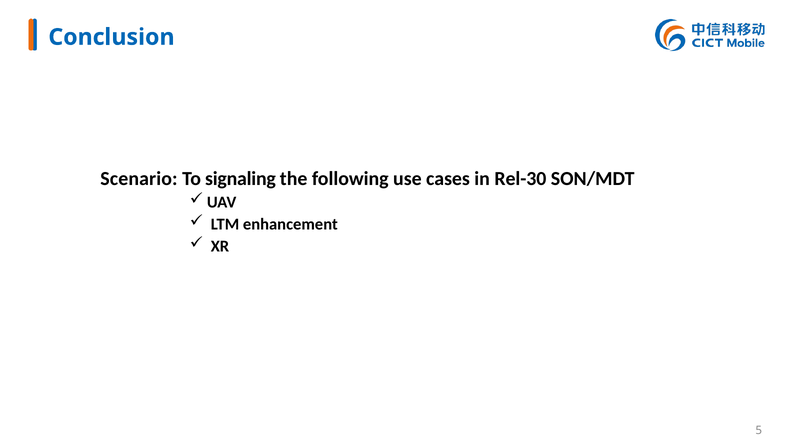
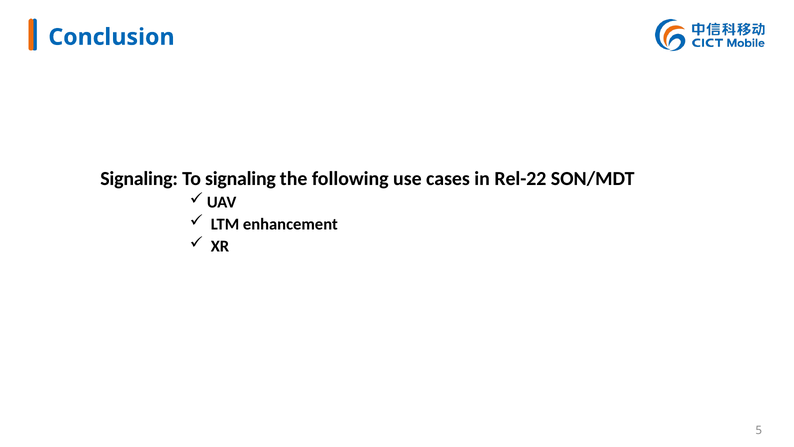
Scenario at (139, 179): Scenario -> Signaling
Rel-30: Rel-30 -> Rel-22
